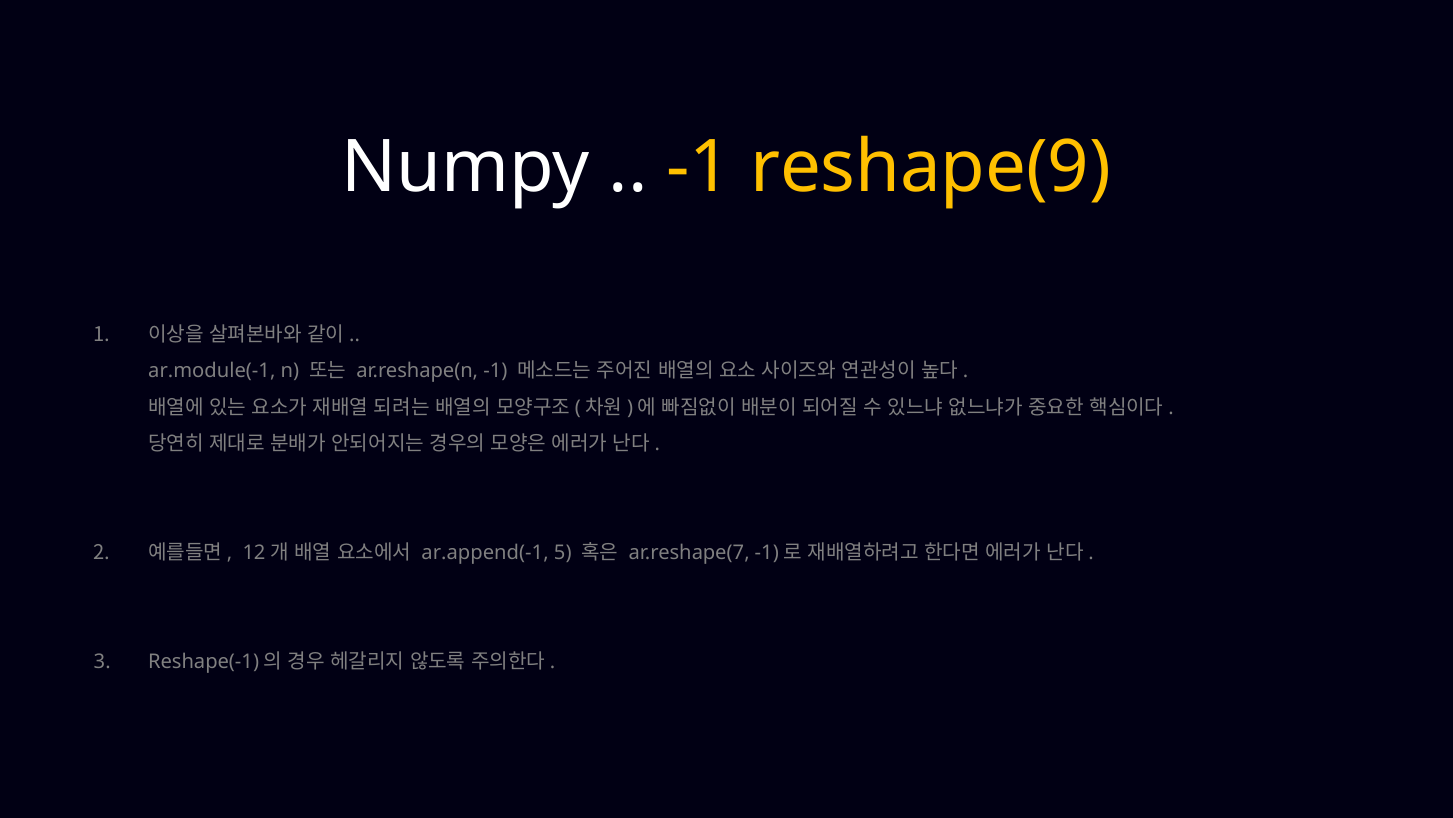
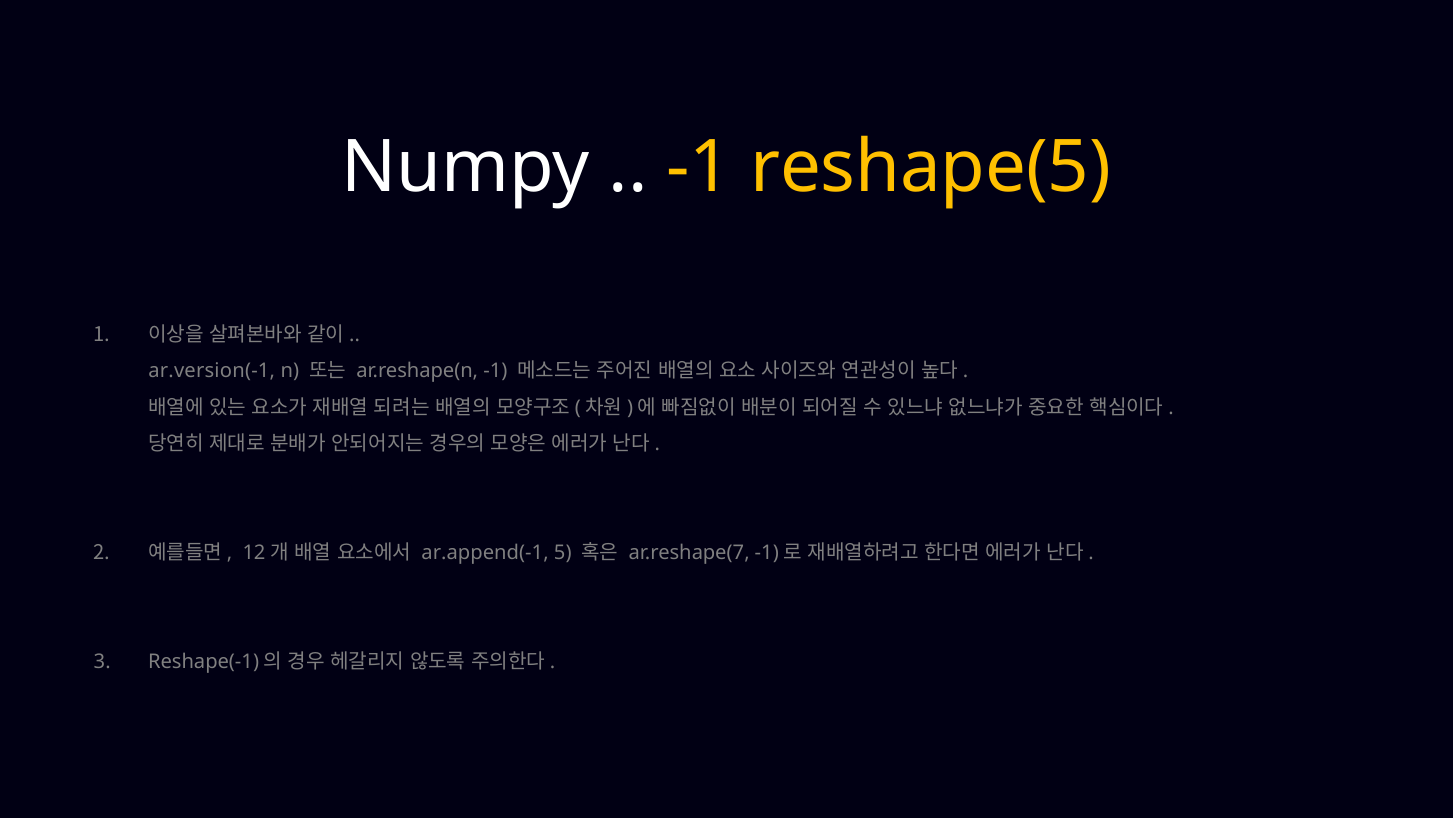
reshape(9: reshape(9 -> reshape(5
ar.module(-1: ar.module(-1 -> ar.version(-1
